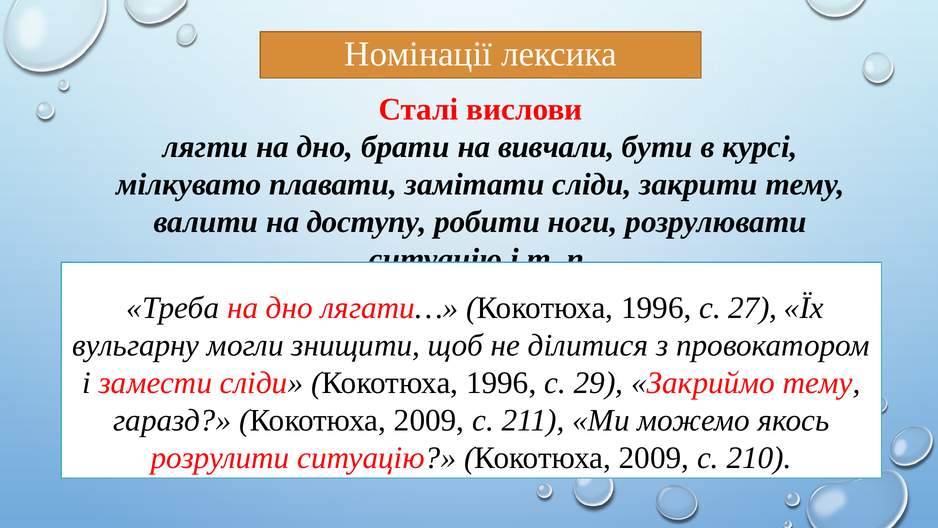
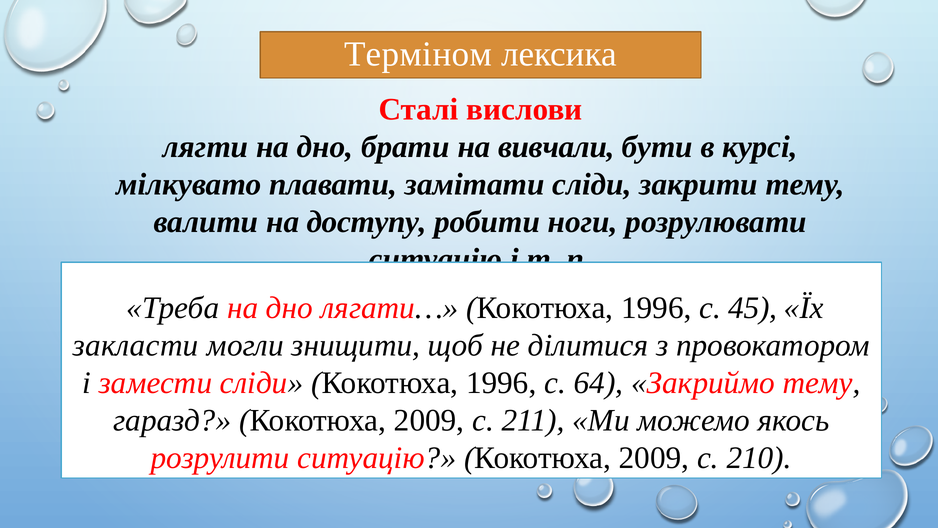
Номінації: Номінації -> Терміном
27: 27 -> 45
вульгарну: вульгарну -> закласти
29: 29 -> 64
